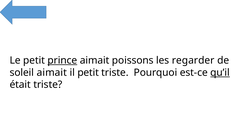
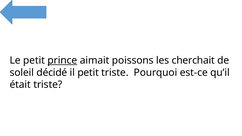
regarder: regarder -> cherchait
soleil aimait: aimait -> décidé
qu’il underline: present -> none
